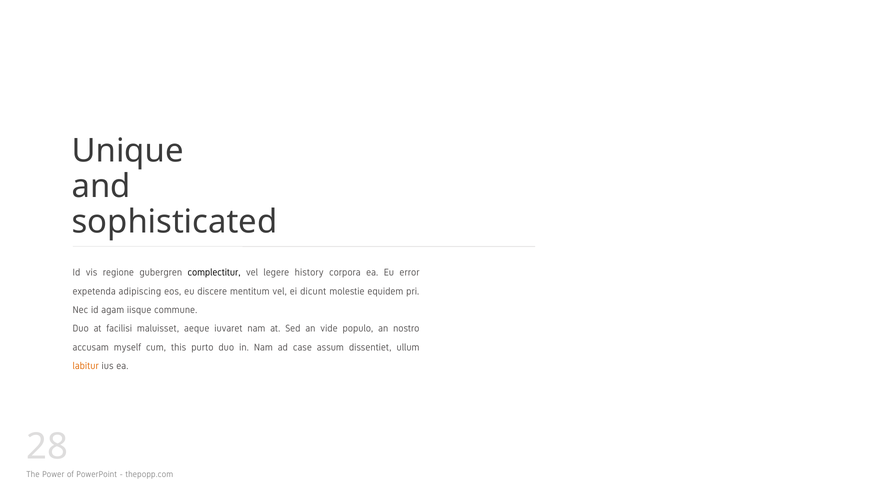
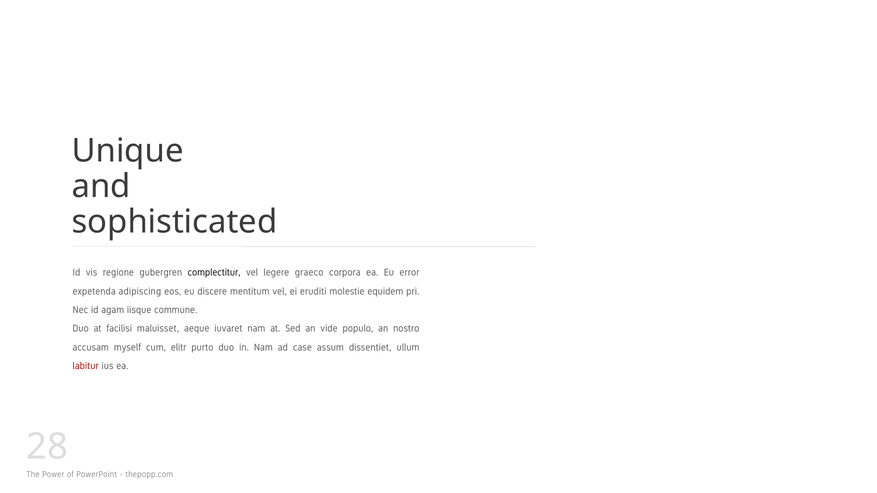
history: history -> graeco
dicunt: dicunt -> eruditi
this: this -> elitr
labitur colour: orange -> red
